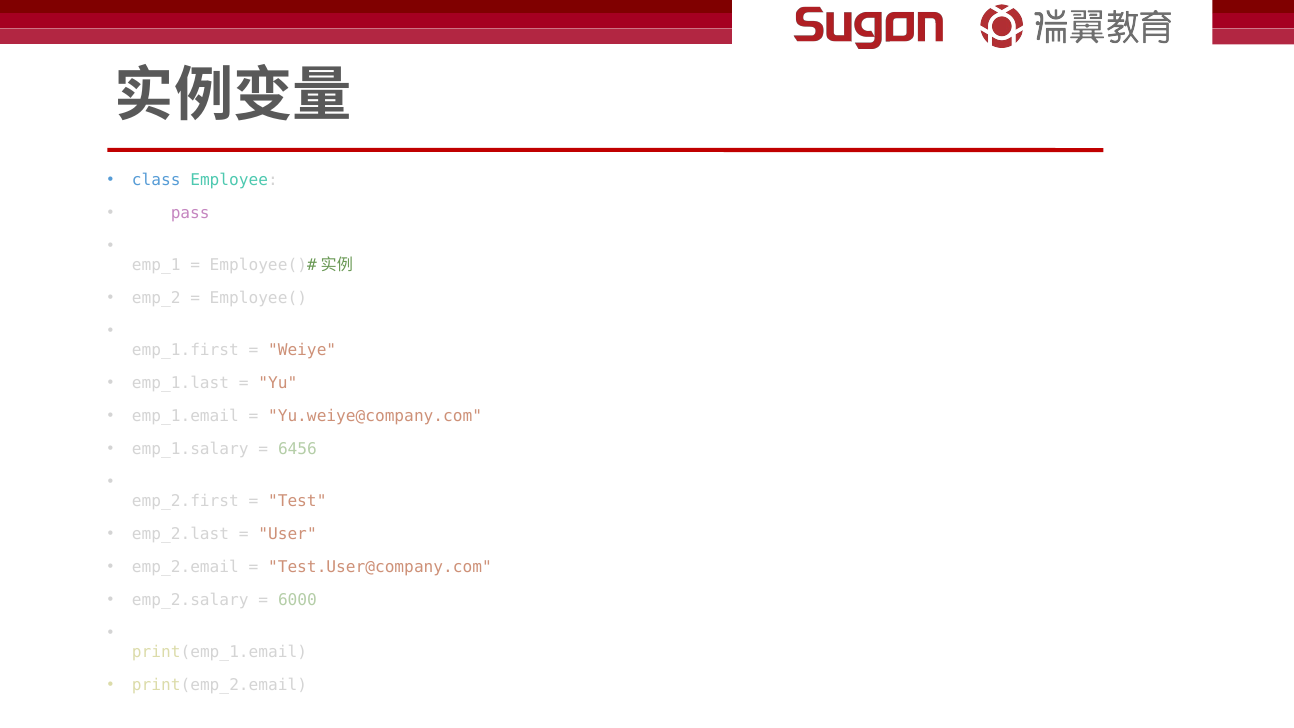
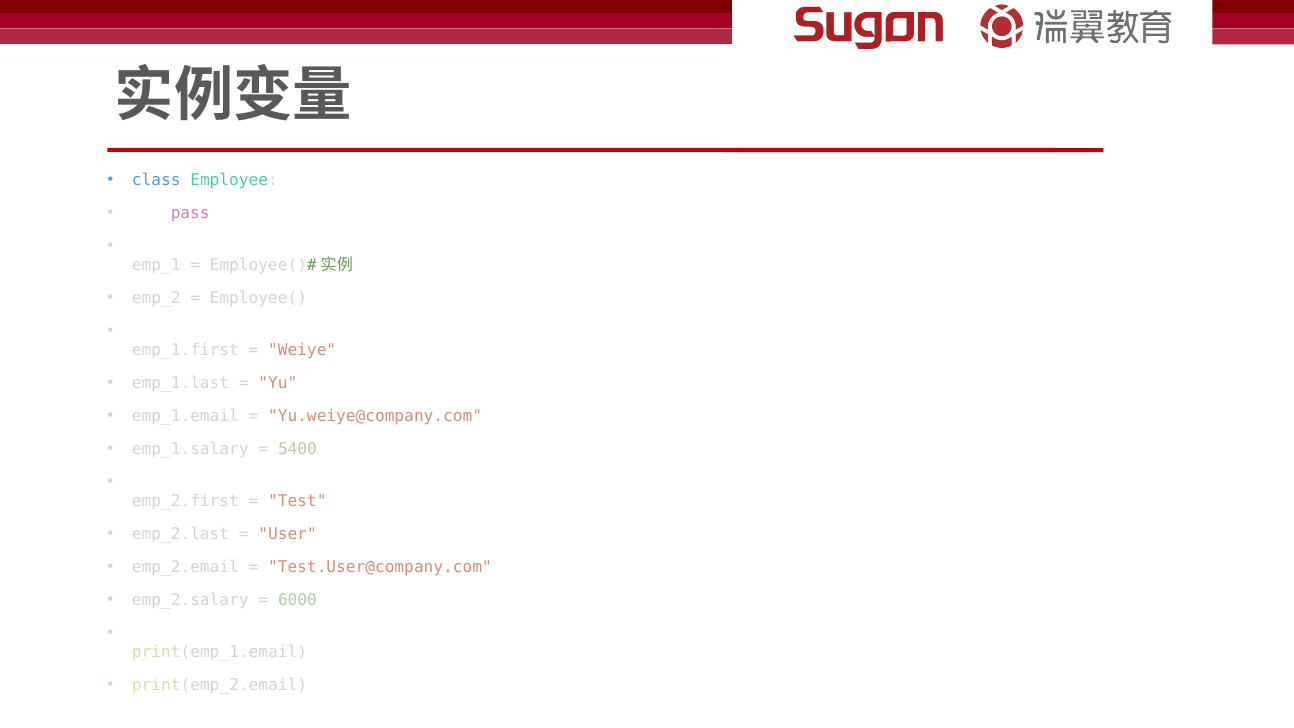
6456: 6456 -> 5400
